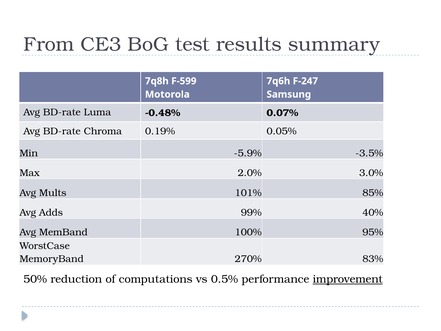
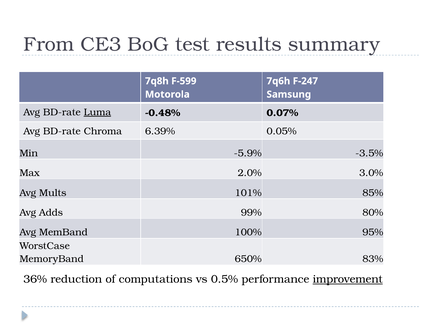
Luma underline: none -> present
0.19%: 0.19% -> 6.39%
40%: 40% -> 80%
270%: 270% -> 650%
50%: 50% -> 36%
